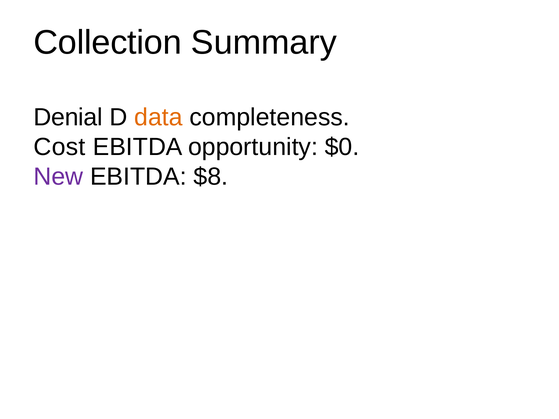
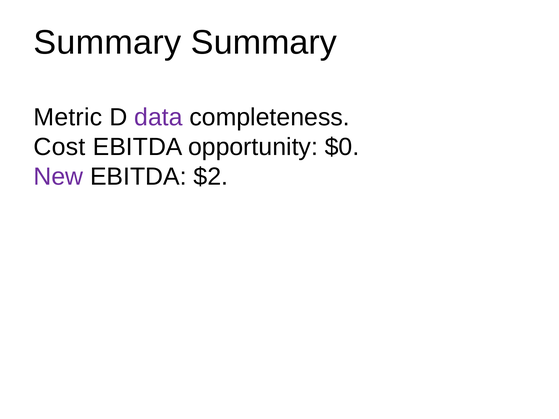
Collection at (108, 42): Collection -> Summary
Denial: Denial -> Metric
data colour: orange -> purple
$8: $8 -> $2
